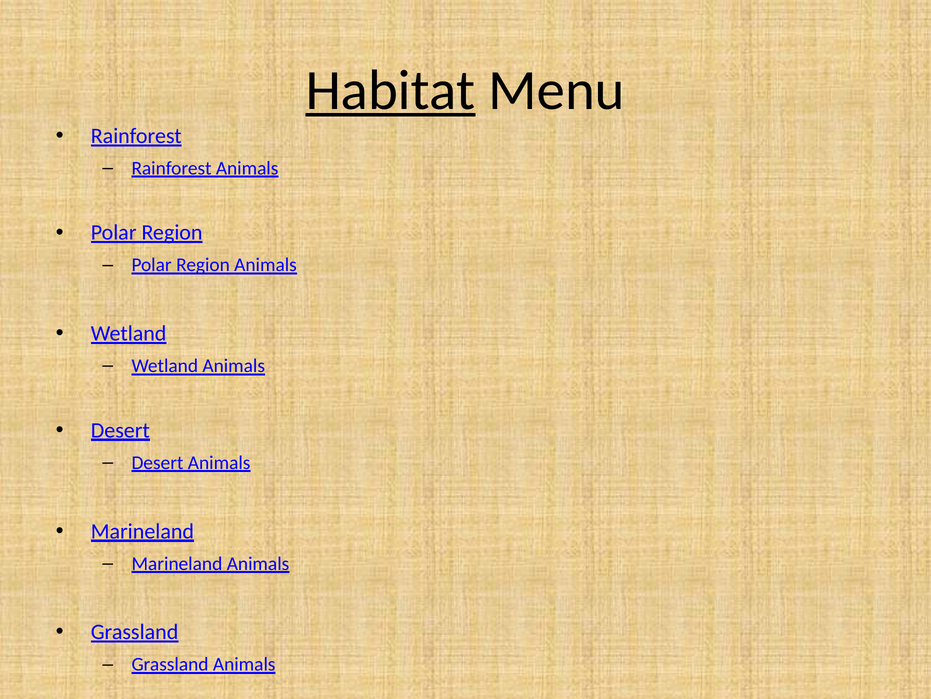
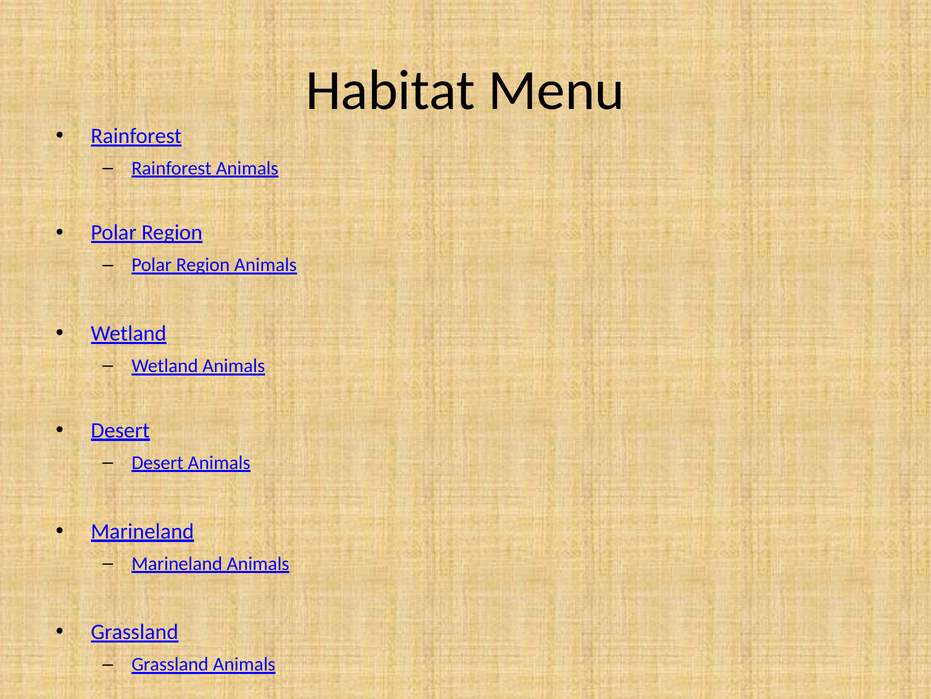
Habitat underline: present -> none
